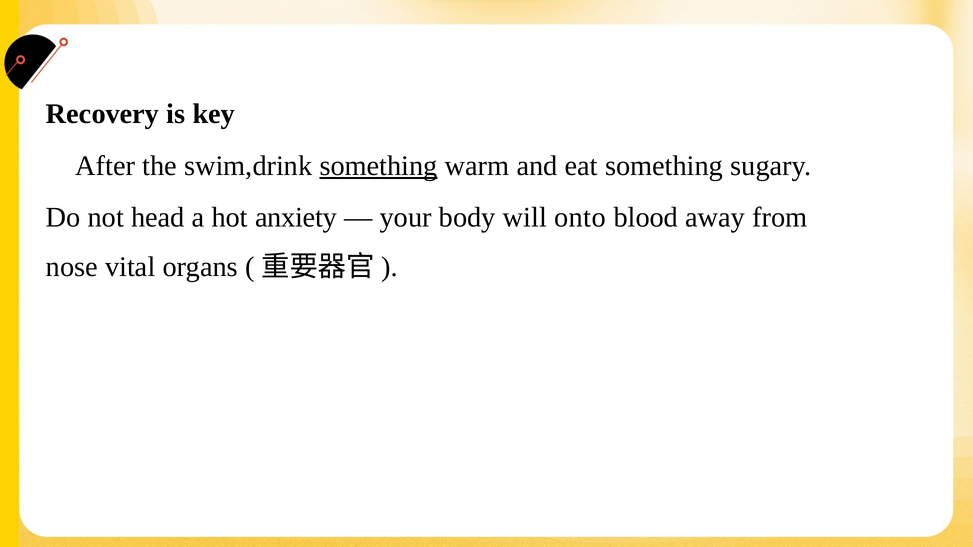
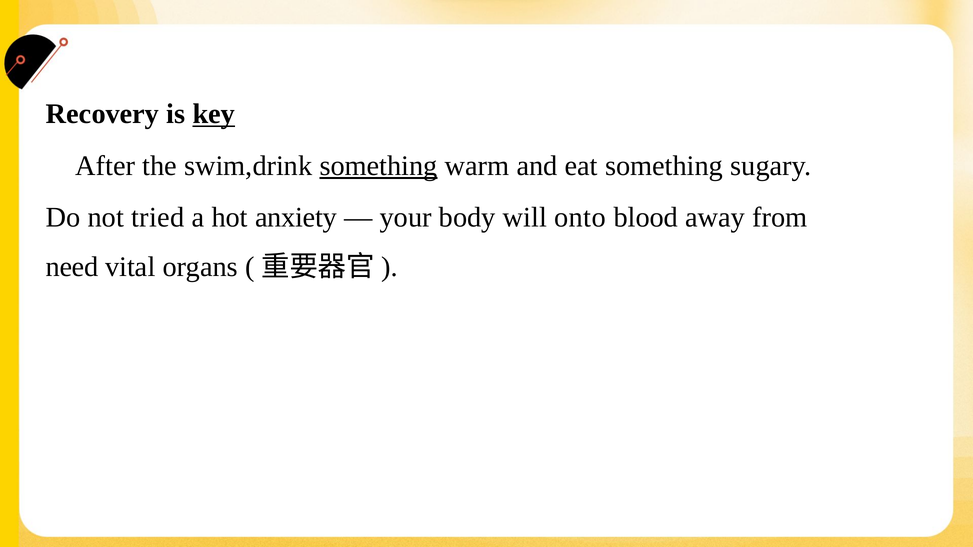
key underline: none -> present
head: head -> tried
nose: nose -> need
